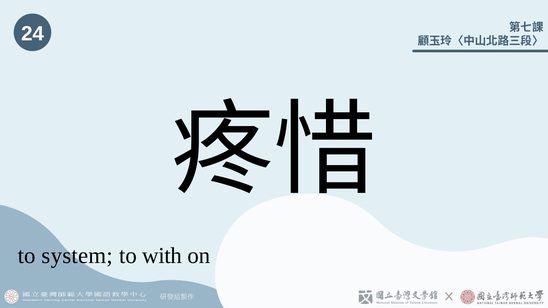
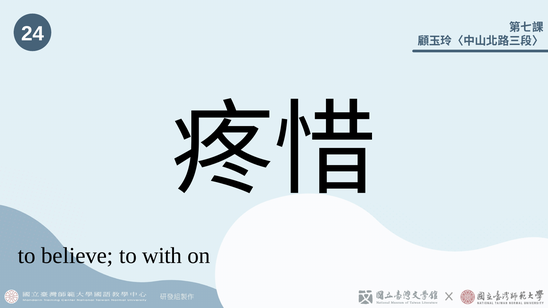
system: system -> believe
